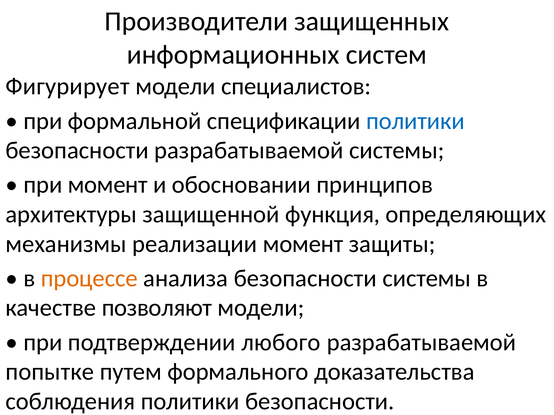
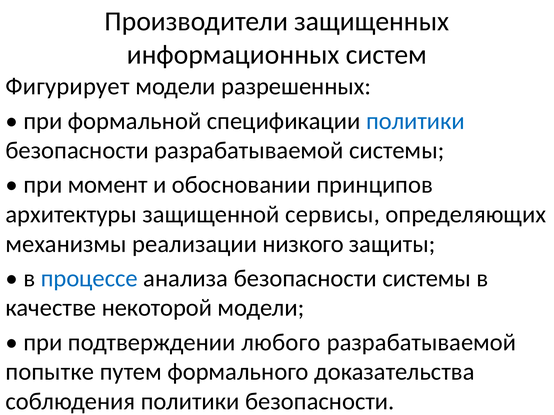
специалистов: специалистов -> разрешенных
функция: функция -> сервисы
реализации момент: момент -> низкого
процессе colour: orange -> blue
позволяют: позволяют -> некоторой
